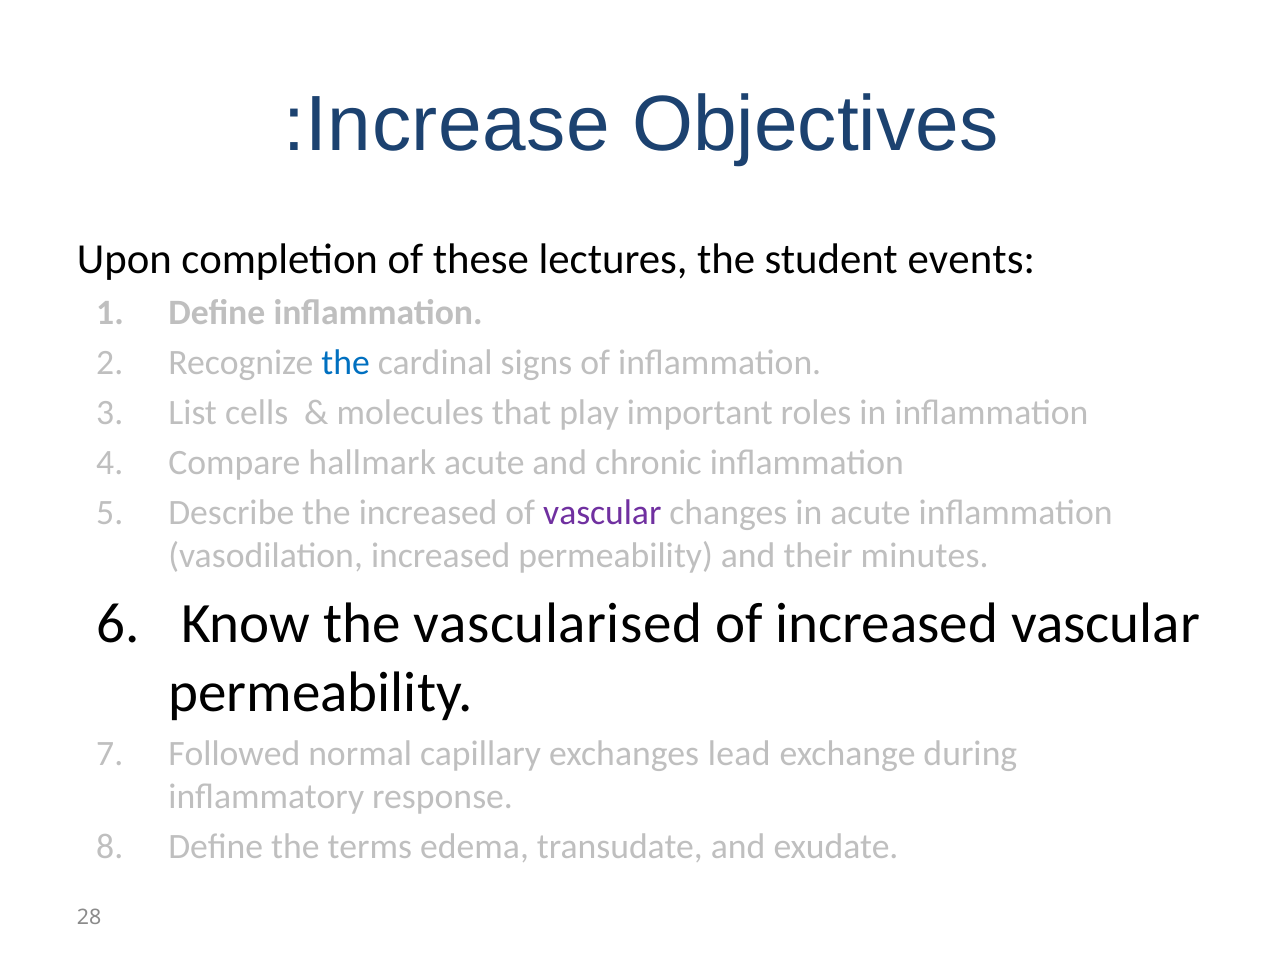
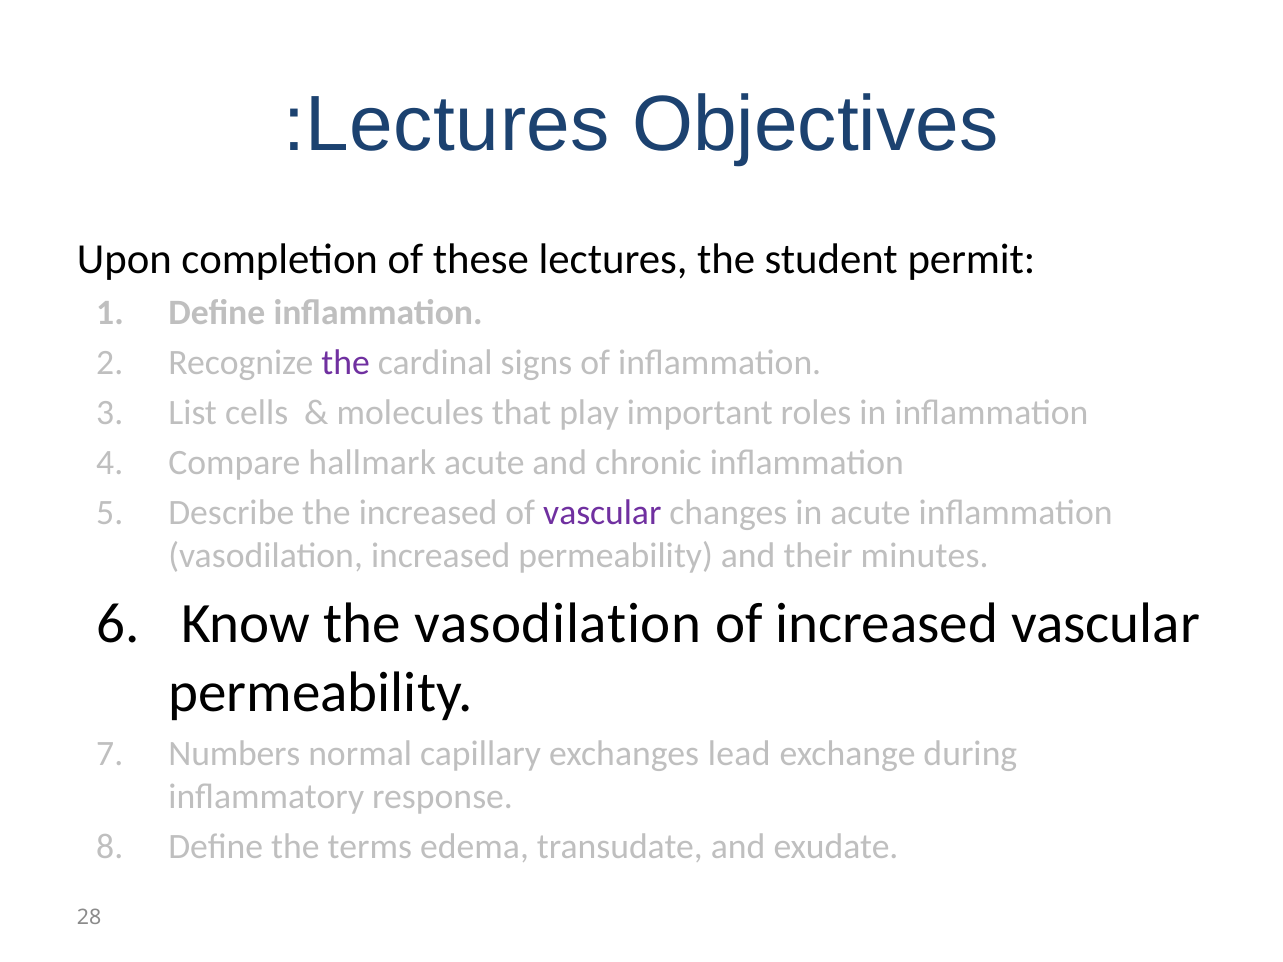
Increase at (458, 124): Increase -> Lectures
events: events -> permit
the at (346, 363) colour: blue -> purple
the vascularised: vascularised -> vasodilation
Followed: Followed -> Numbers
